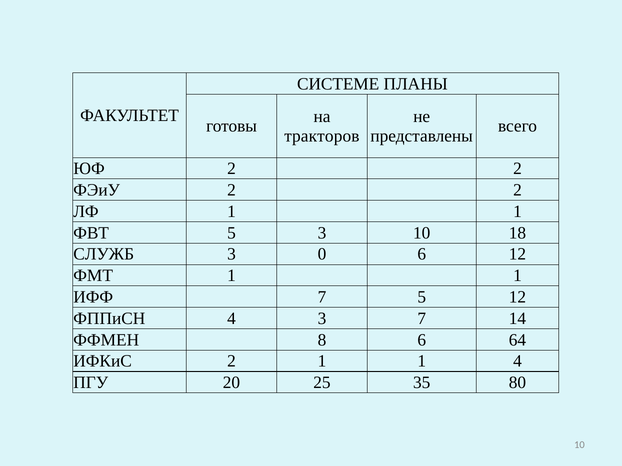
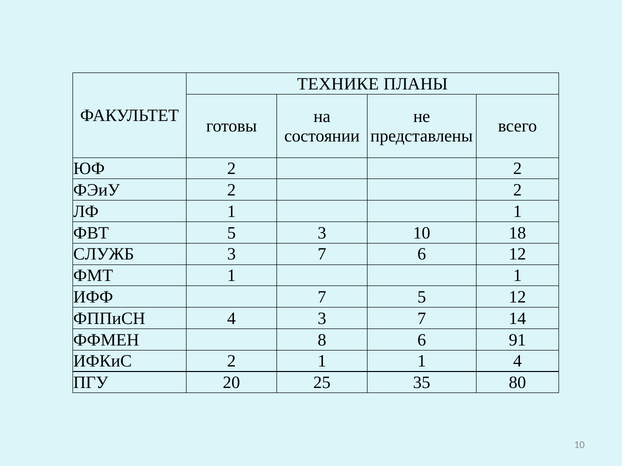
СИСТЕМЕ: СИСТЕМЕ -> ТЕХНИКЕ
тракторов: тракторов -> состоянии
0 at (322, 254): 0 -> 7
64: 64 -> 91
